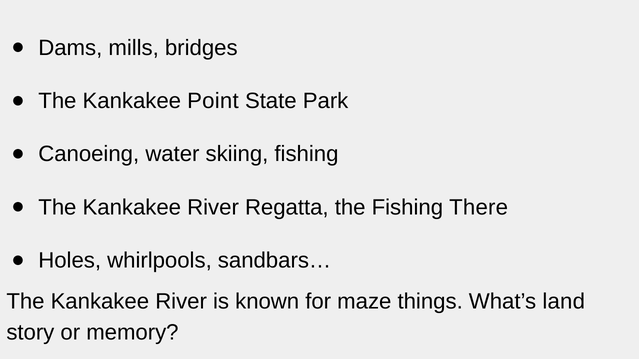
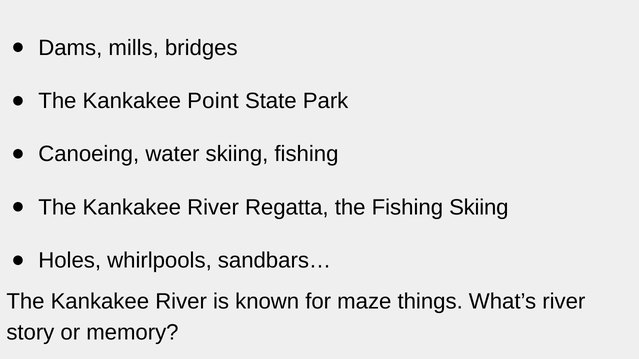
Fishing There: There -> Skiing
What’s land: land -> river
